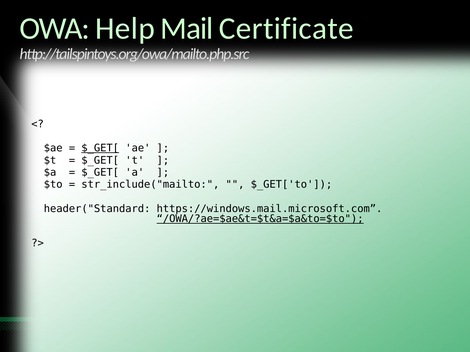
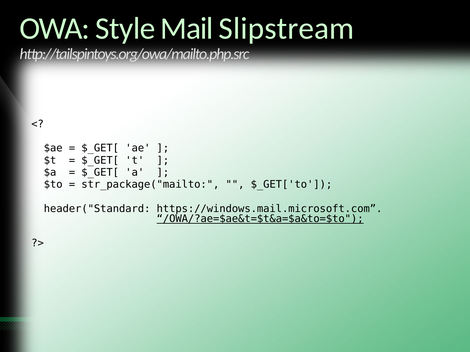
Help: Help -> Style
Certificate: Certificate -> Slipstream
$_GET[ at (100, 148) underline: present -> none
str_include("mailto: str_include("mailto -> str_package("mailto
